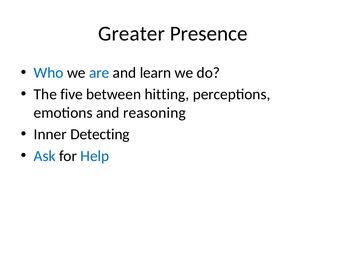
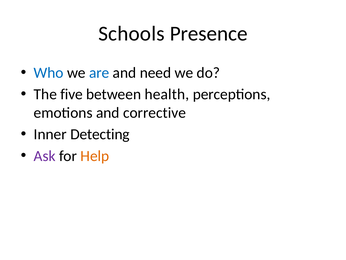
Greater: Greater -> Schools
learn: learn -> need
hitting: hitting -> health
reasoning: reasoning -> corrective
Ask colour: blue -> purple
Help colour: blue -> orange
